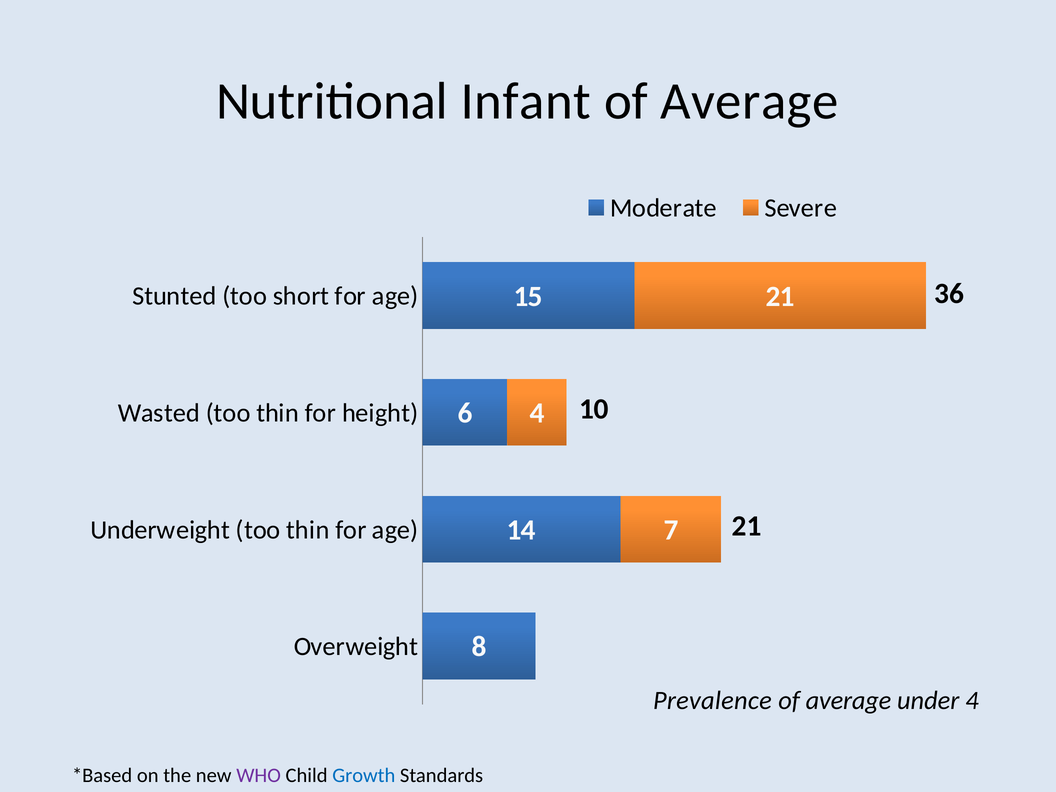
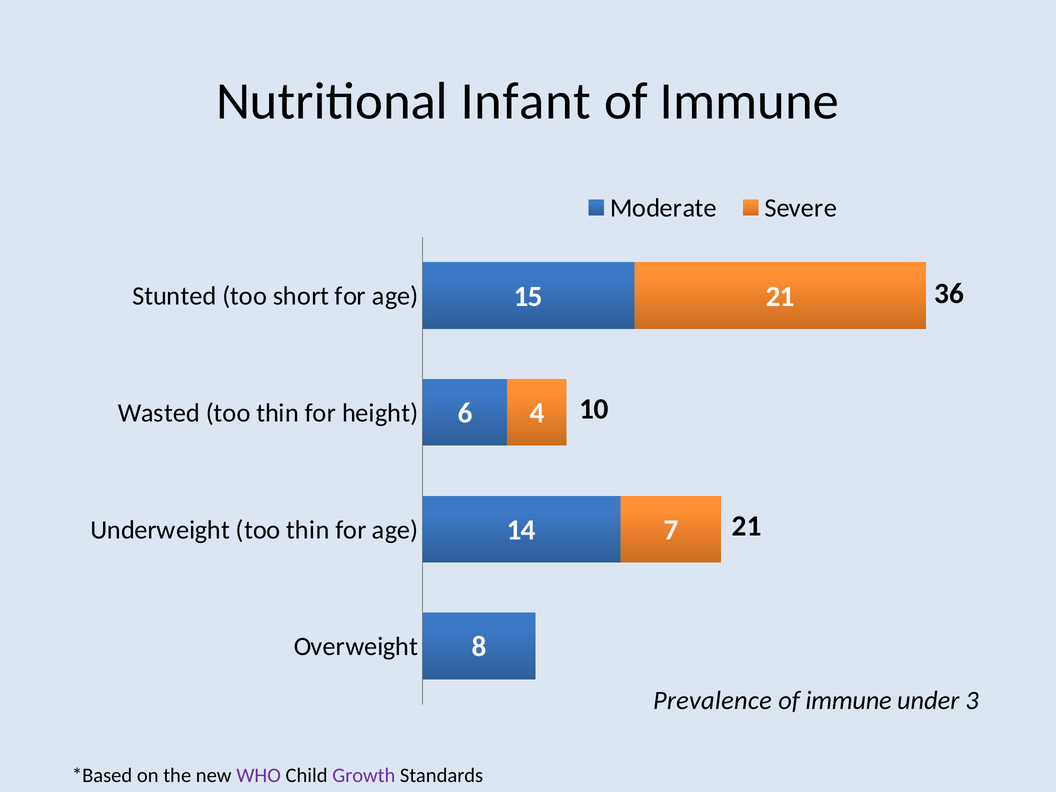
Average at (749, 101): Average -> Immune
average at (849, 700): average -> immune
under 4: 4 -> 3
Growth colour: blue -> purple
